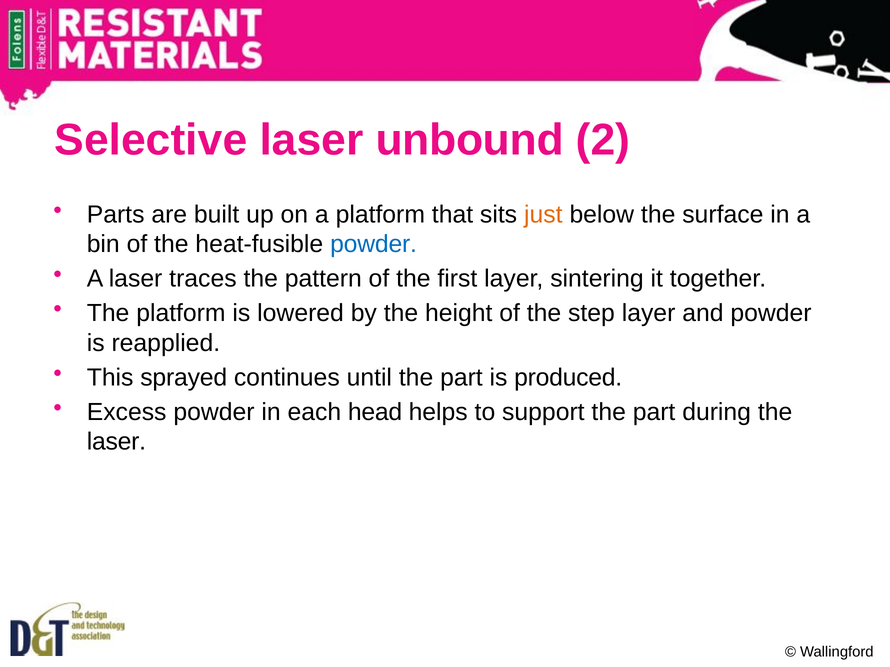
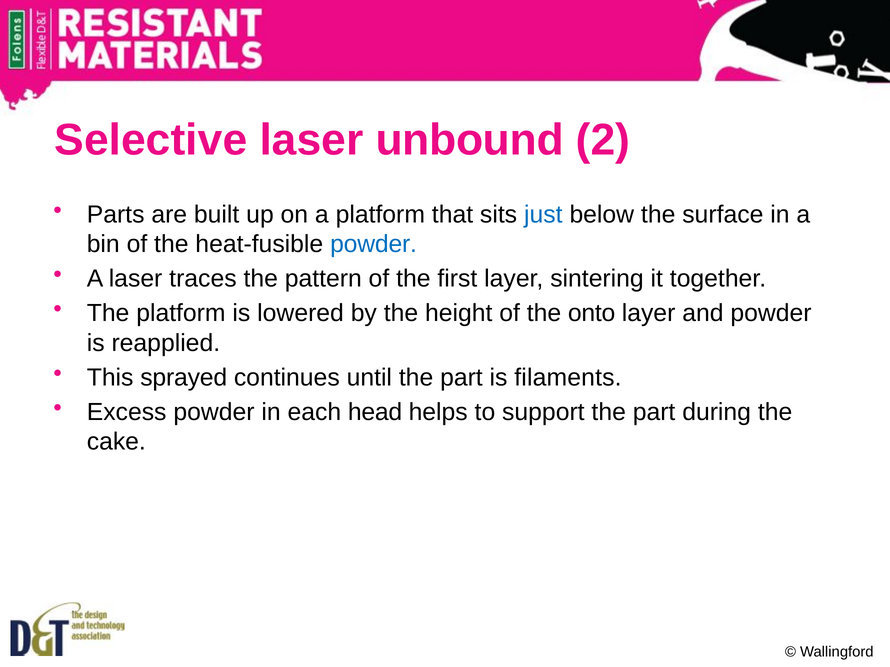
just colour: orange -> blue
step: step -> onto
produced: produced -> filaments
laser at (116, 442): laser -> cake
